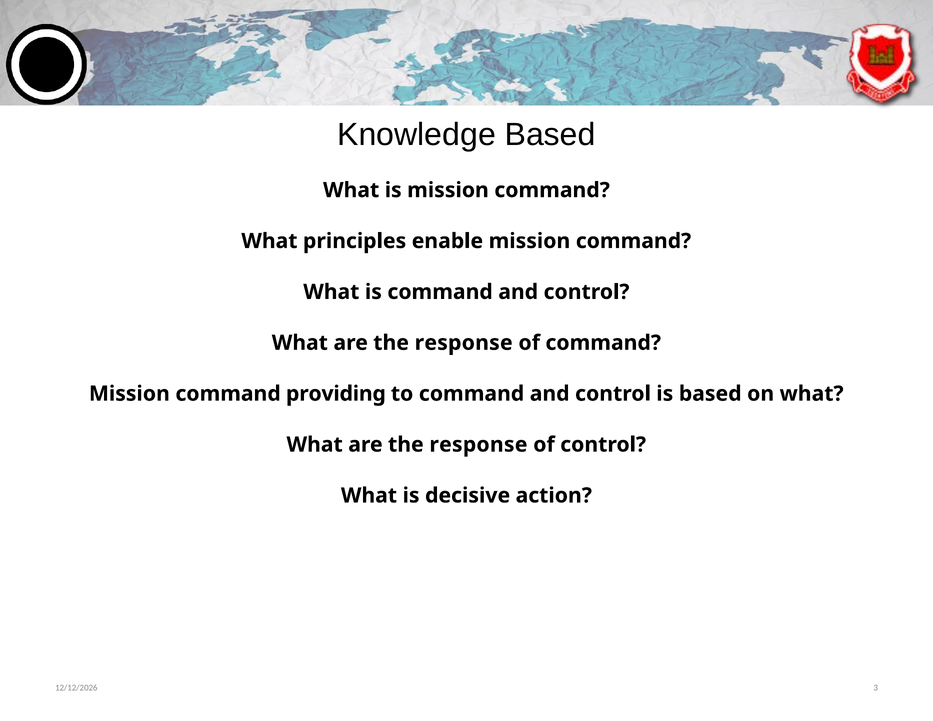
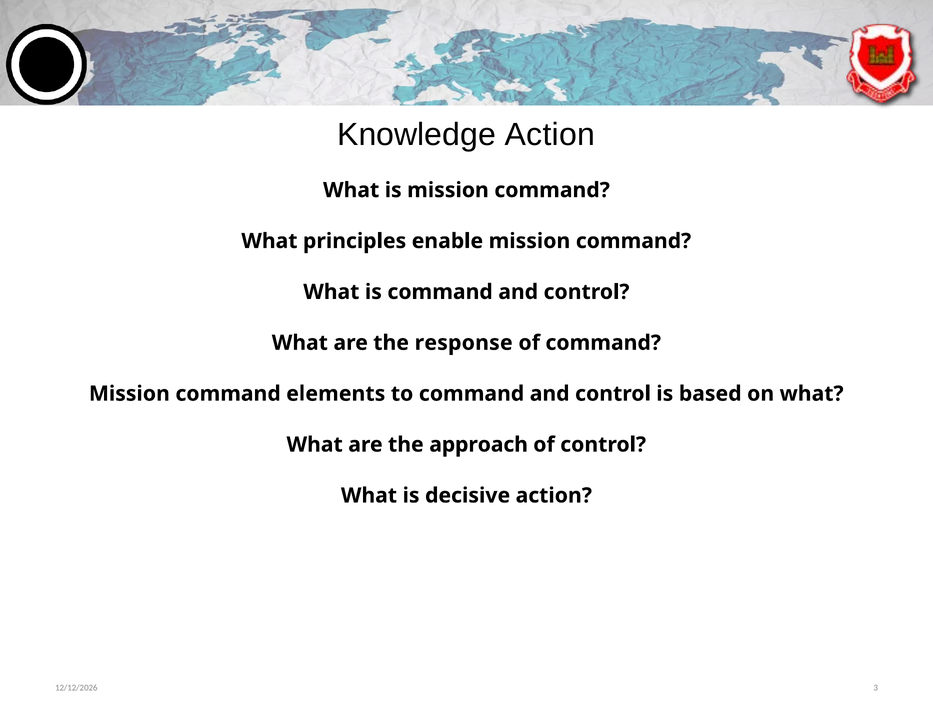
Knowledge Based: Based -> Action
providing: providing -> elements
response at (478, 445): response -> approach
